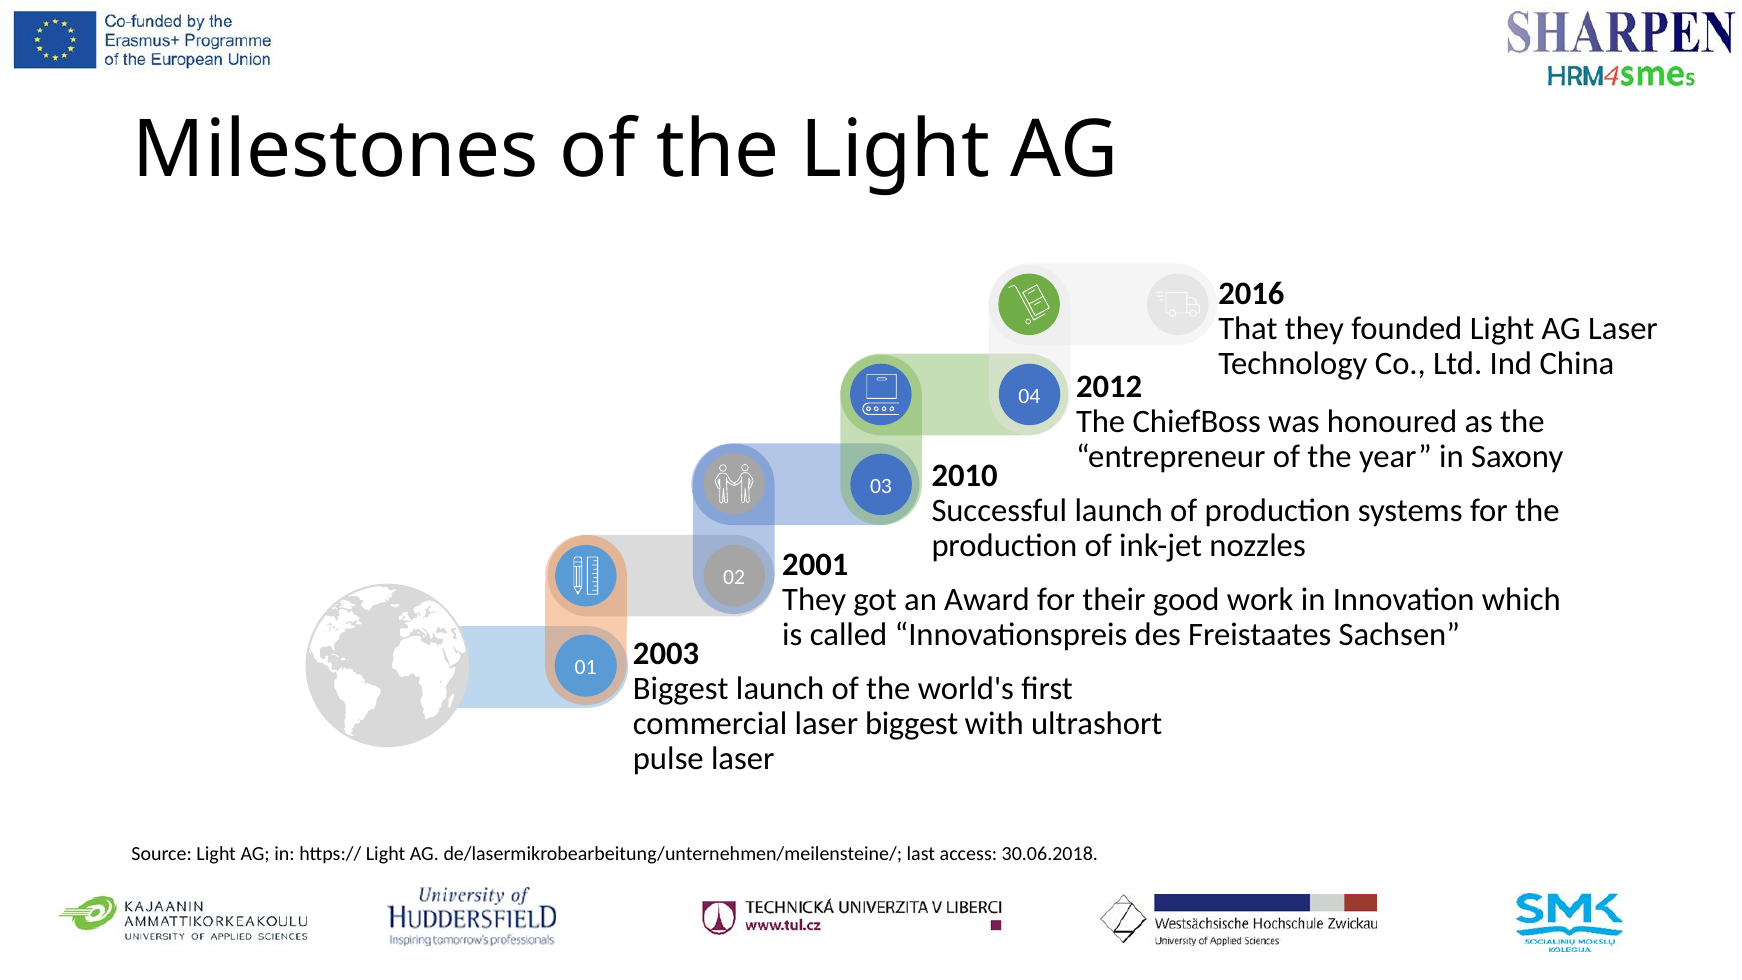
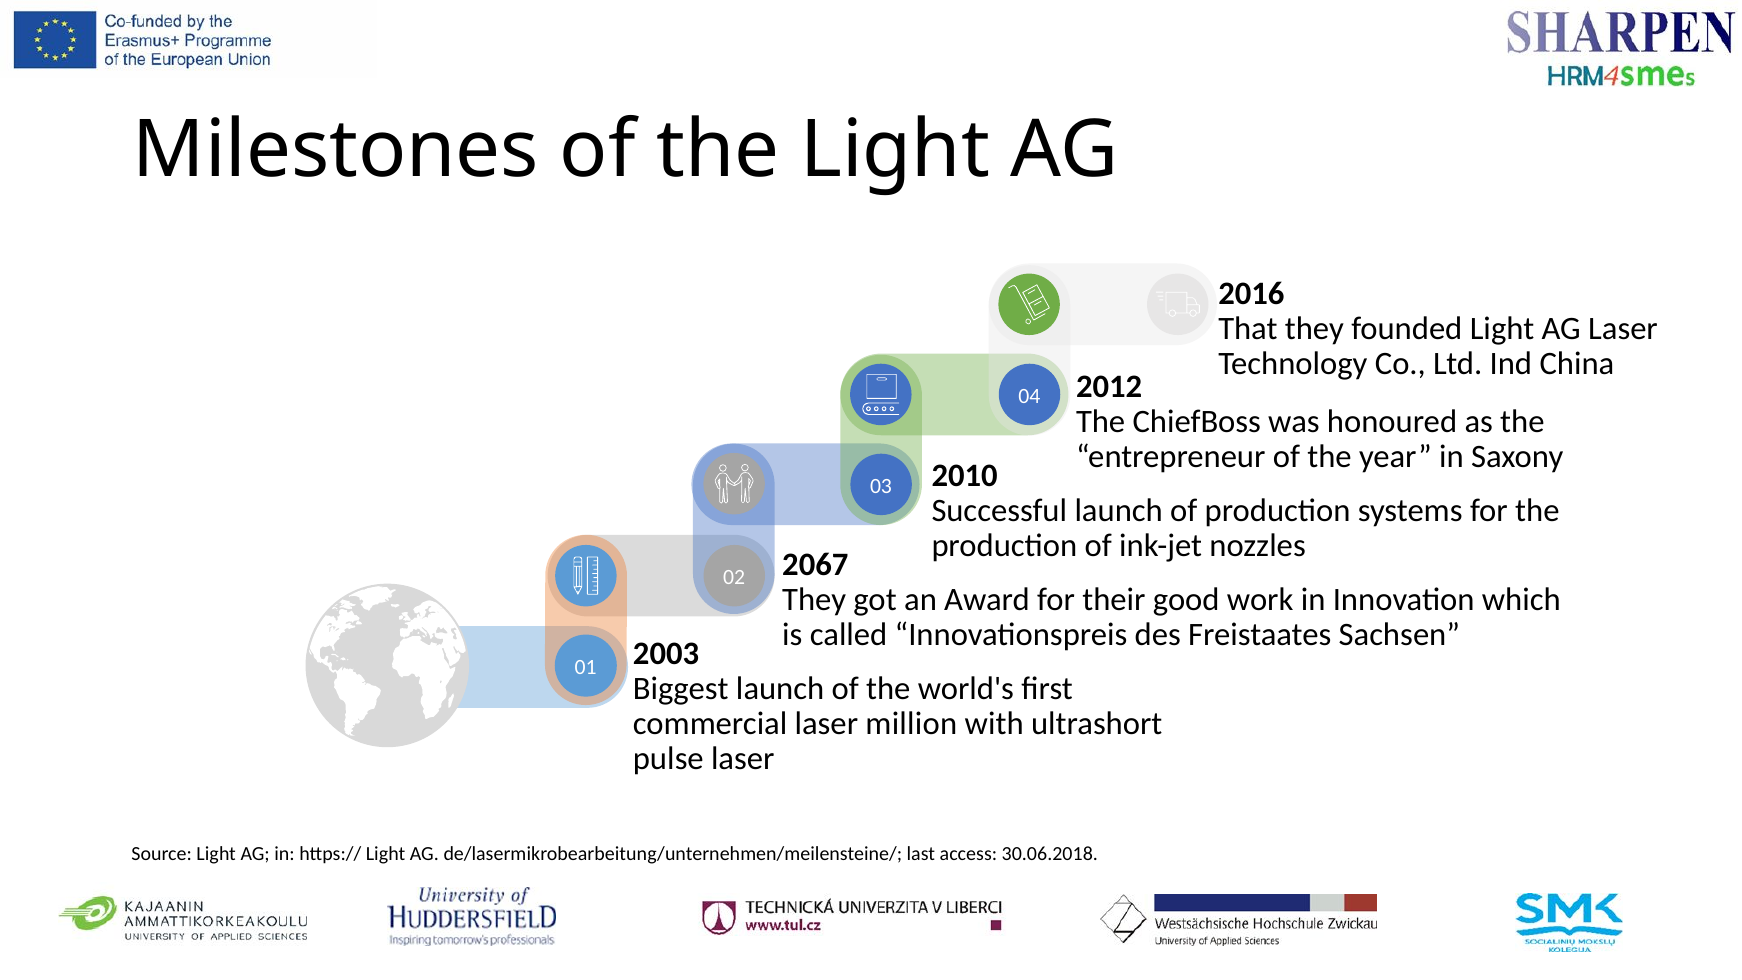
2001: 2001 -> 2067
laser biggest: biggest -> million
